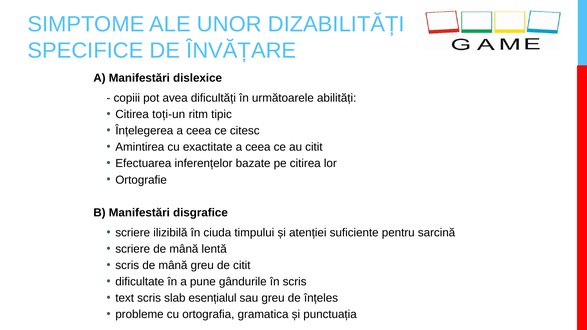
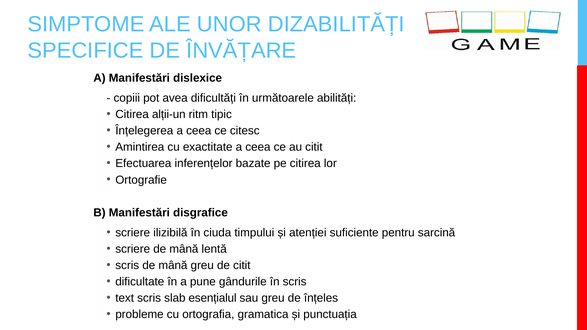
toți-un: toți-un -> alții-un
